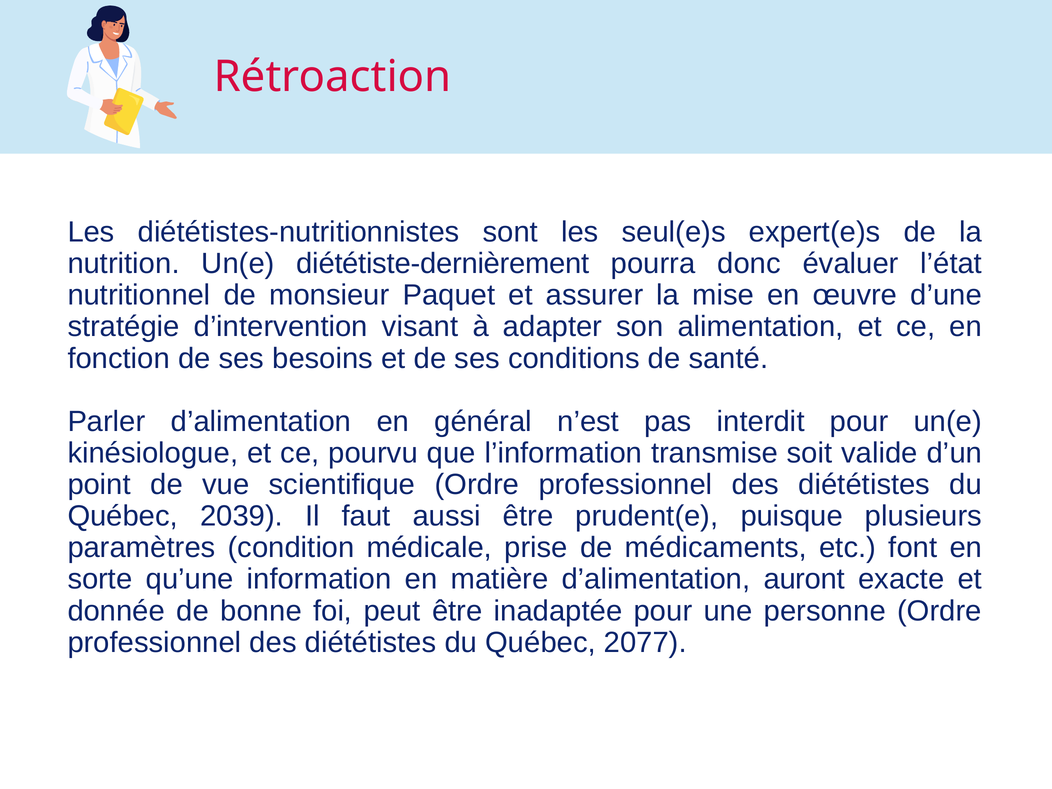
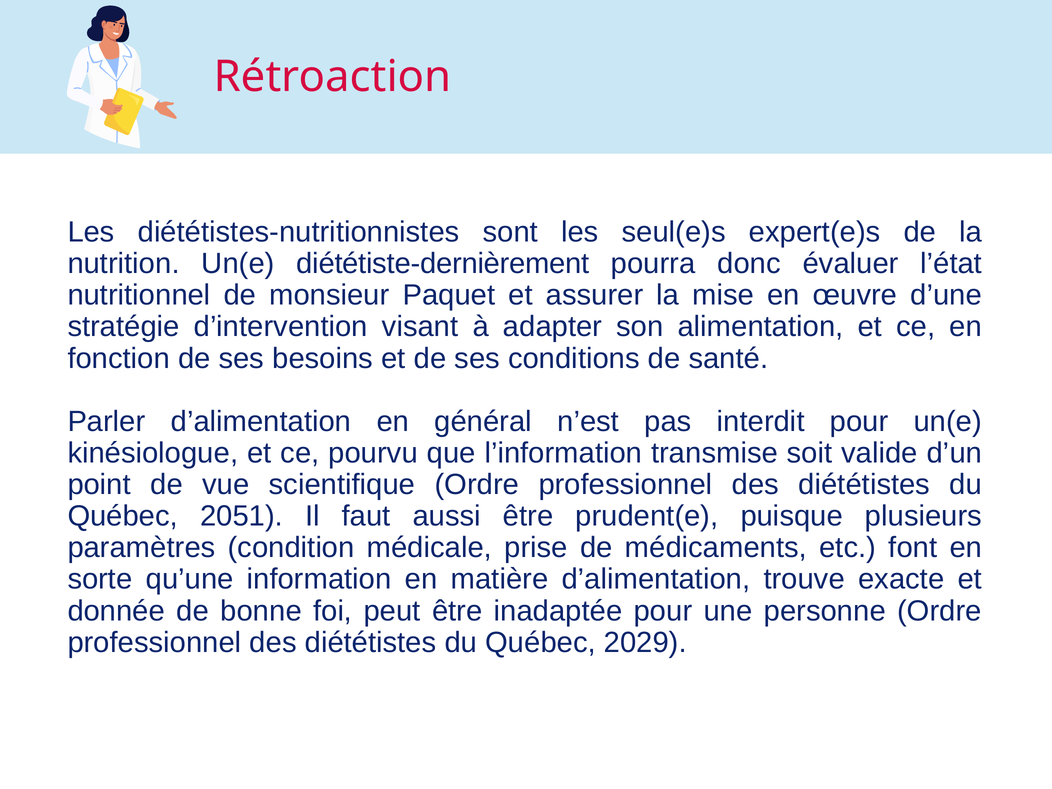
2039: 2039 -> 2051
auront: auront -> trouve
2077: 2077 -> 2029
